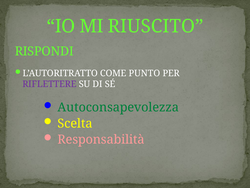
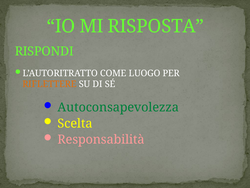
RIUSCITO: RIUSCITO -> RISPOSTA
PUNTO: PUNTO -> LUOGO
RIFLETTERE colour: purple -> orange
